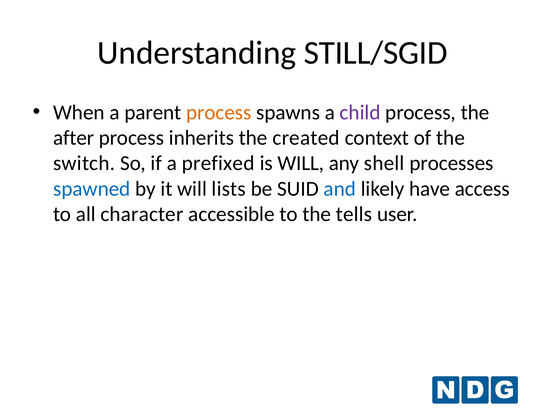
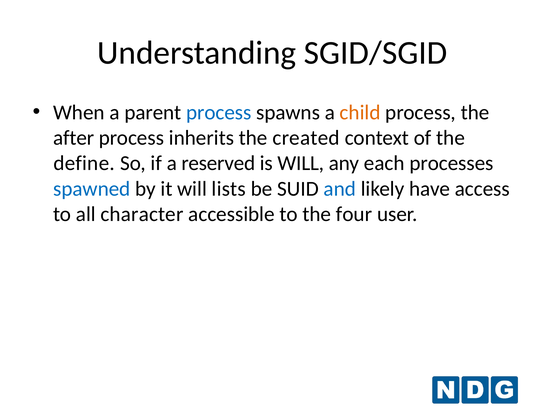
STILL/SGID: STILL/SGID -> SGID/SGID
process at (219, 112) colour: orange -> blue
child colour: purple -> orange
switch: switch -> define
prefixed: prefixed -> reserved
shell: shell -> each
tells: tells -> four
